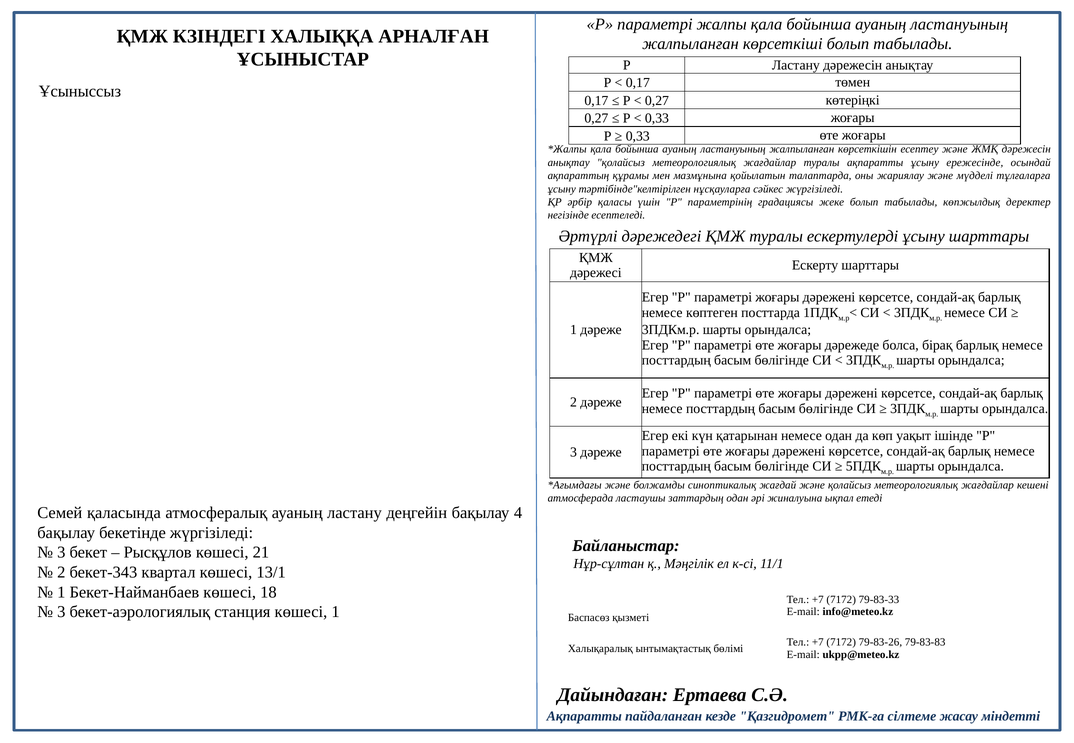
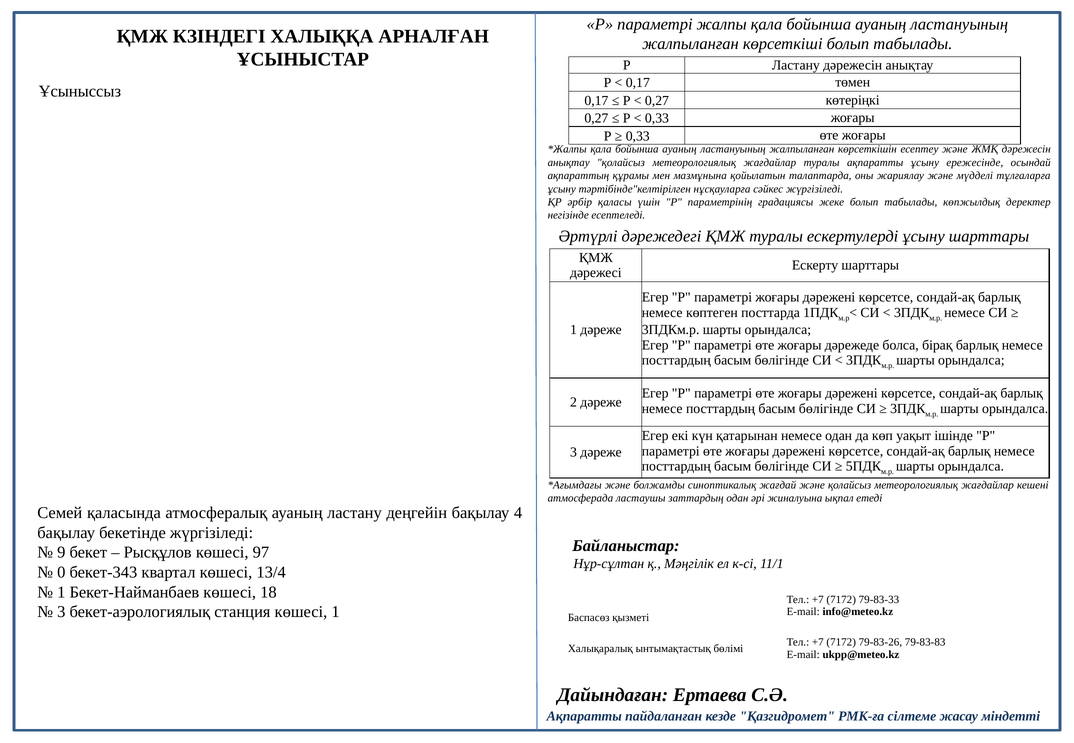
3 at (61, 553): 3 -> 9
21: 21 -> 97
2 at (61, 573): 2 -> 0
13/1: 13/1 -> 13/4
